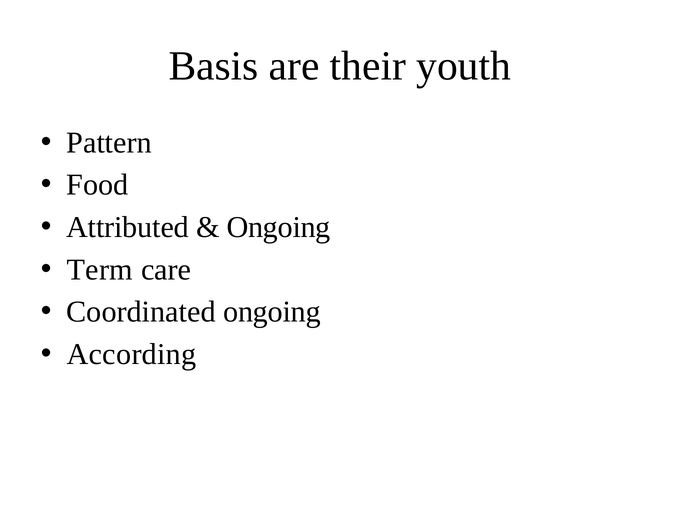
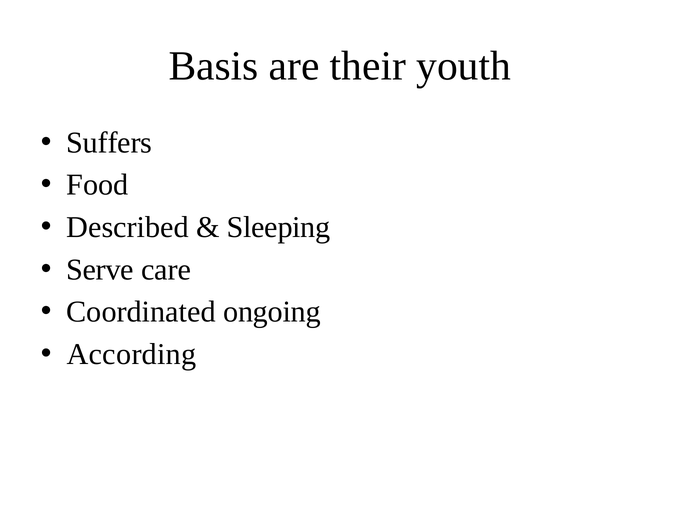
Pattern: Pattern -> Suffers
Attributed: Attributed -> Described
Ongoing at (279, 227): Ongoing -> Sleeping
Term: Term -> Serve
